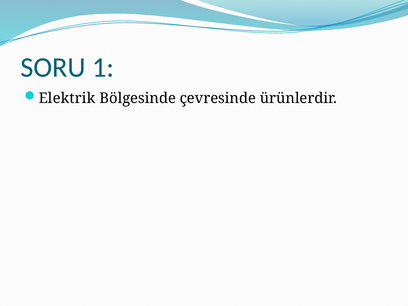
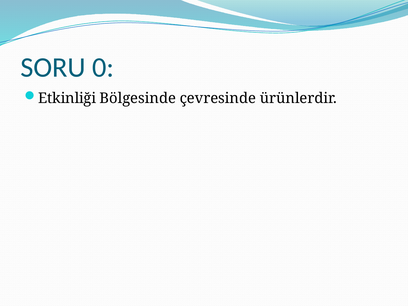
1: 1 -> 0
Elektrik: Elektrik -> Etkinliği
